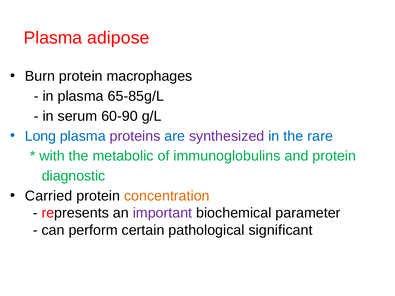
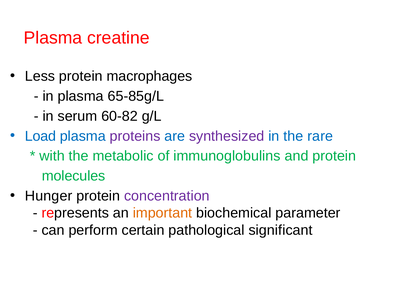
adipose: adipose -> creatine
Burn: Burn -> Less
60-90: 60-90 -> 60-82
Long: Long -> Load
diagnostic: diagnostic -> molecules
Carried: Carried -> Hunger
concentration colour: orange -> purple
important colour: purple -> orange
